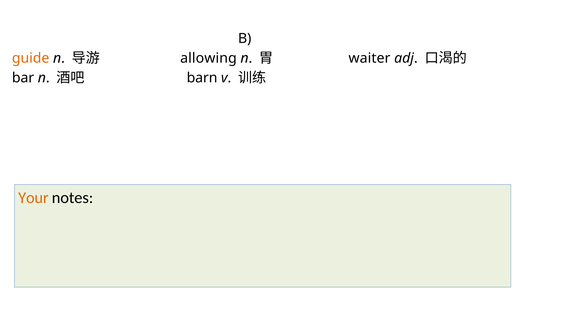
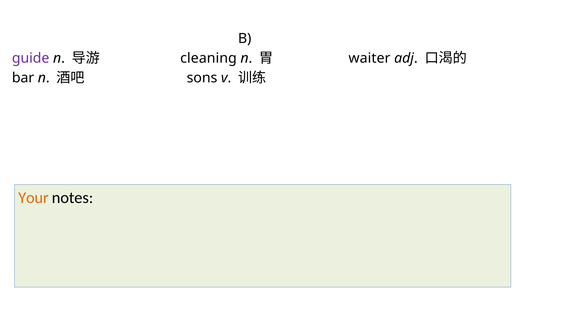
guide colour: orange -> purple
allowing: allowing -> cleaning
barn: barn -> sons
